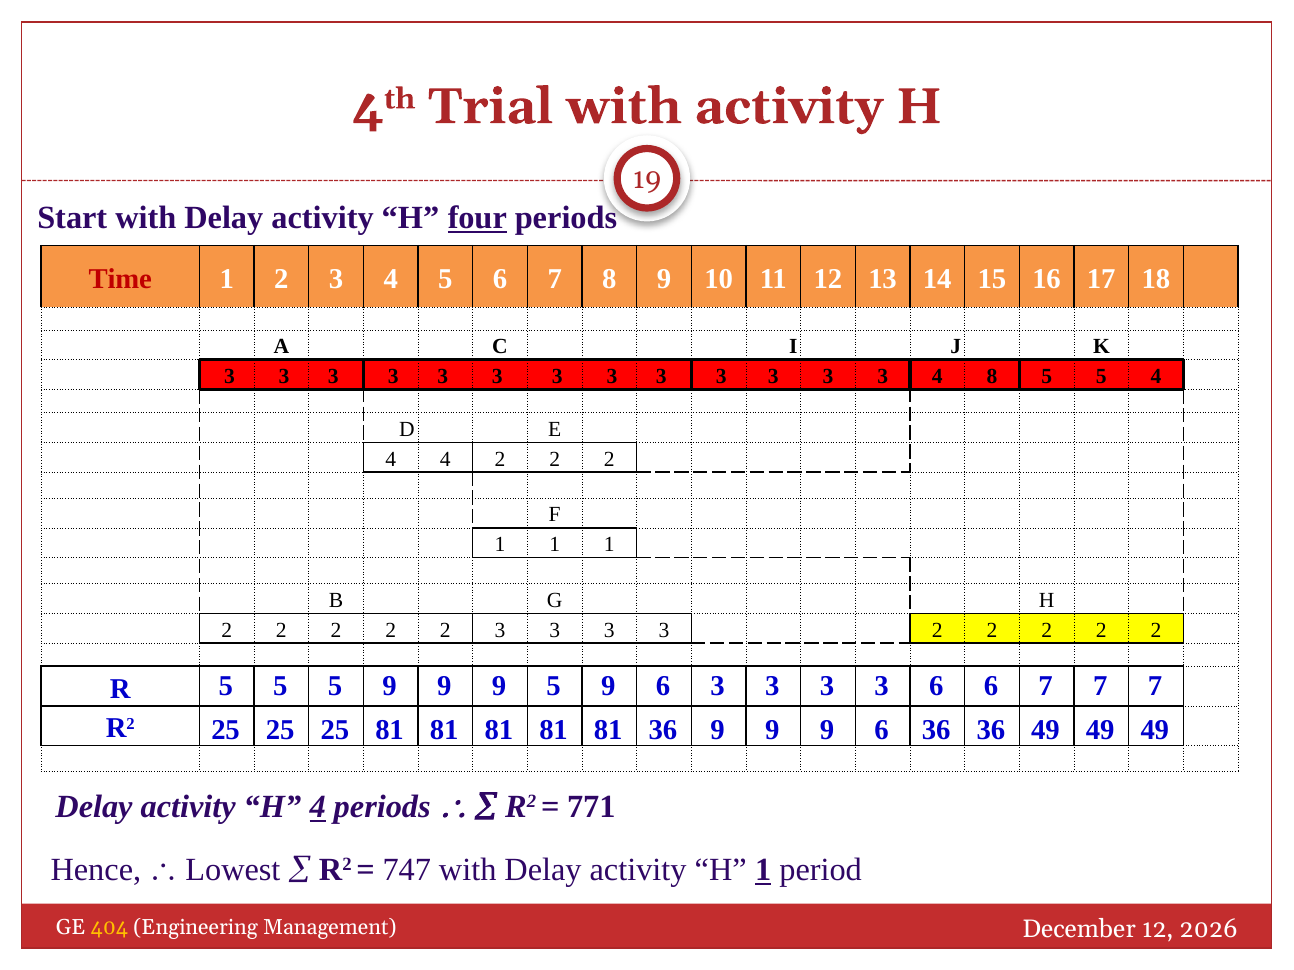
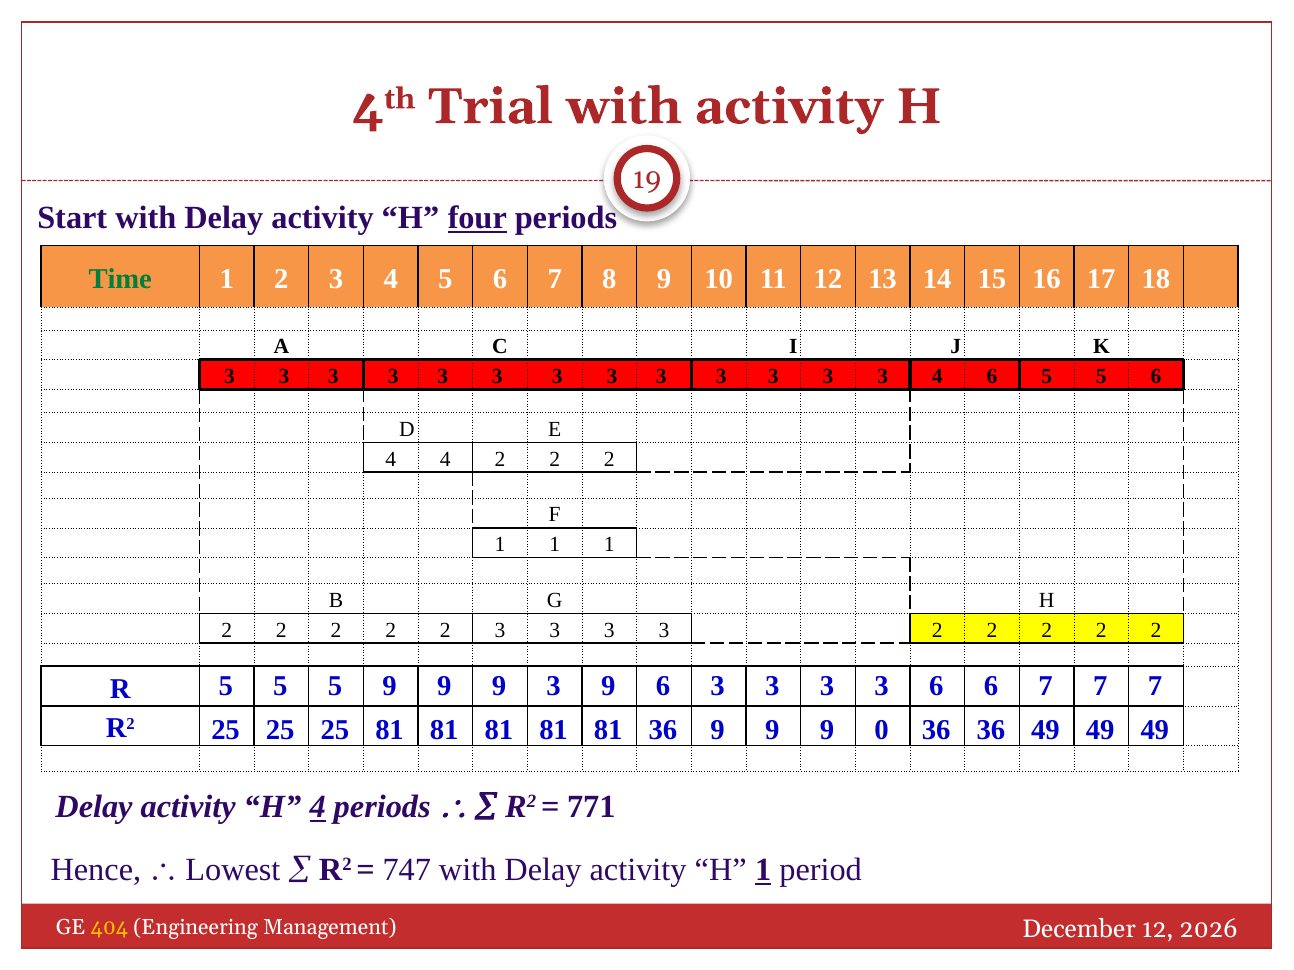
Time colour: red -> green
4 8: 8 -> 6
5 5 4: 4 -> 6
9 5: 5 -> 3
9 9 6: 6 -> 0
